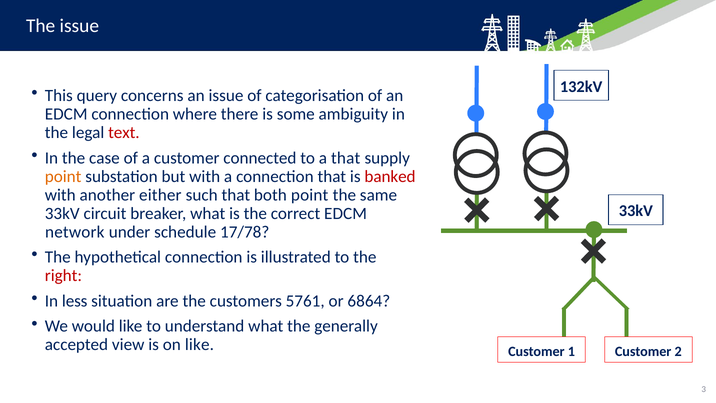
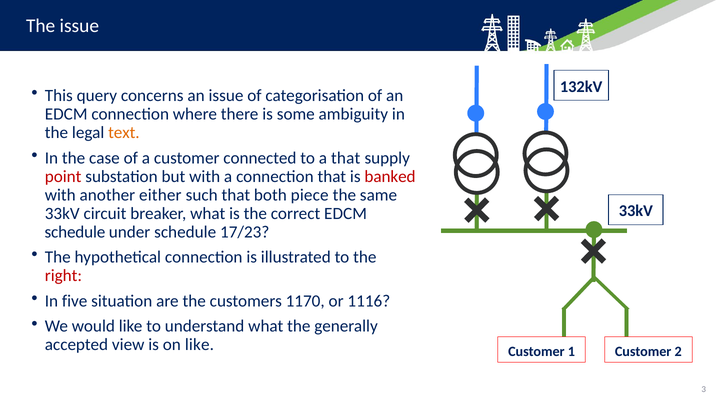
text colour: red -> orange
point at (63, 176) colour: orange -> red
both point: point -> piece
network at (75, 232): network -> schedule
17/78: 17/78 -> 17/23
less: less -> five
5761: 5761 -> 1170
6864: 6864 -> 1116
